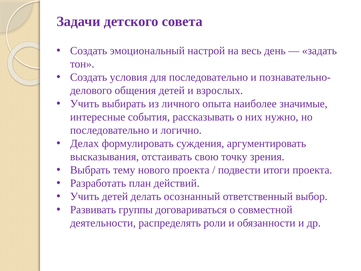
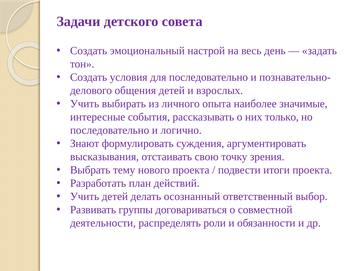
нужно: нужно -> только
Делах: Делах -> Знают
